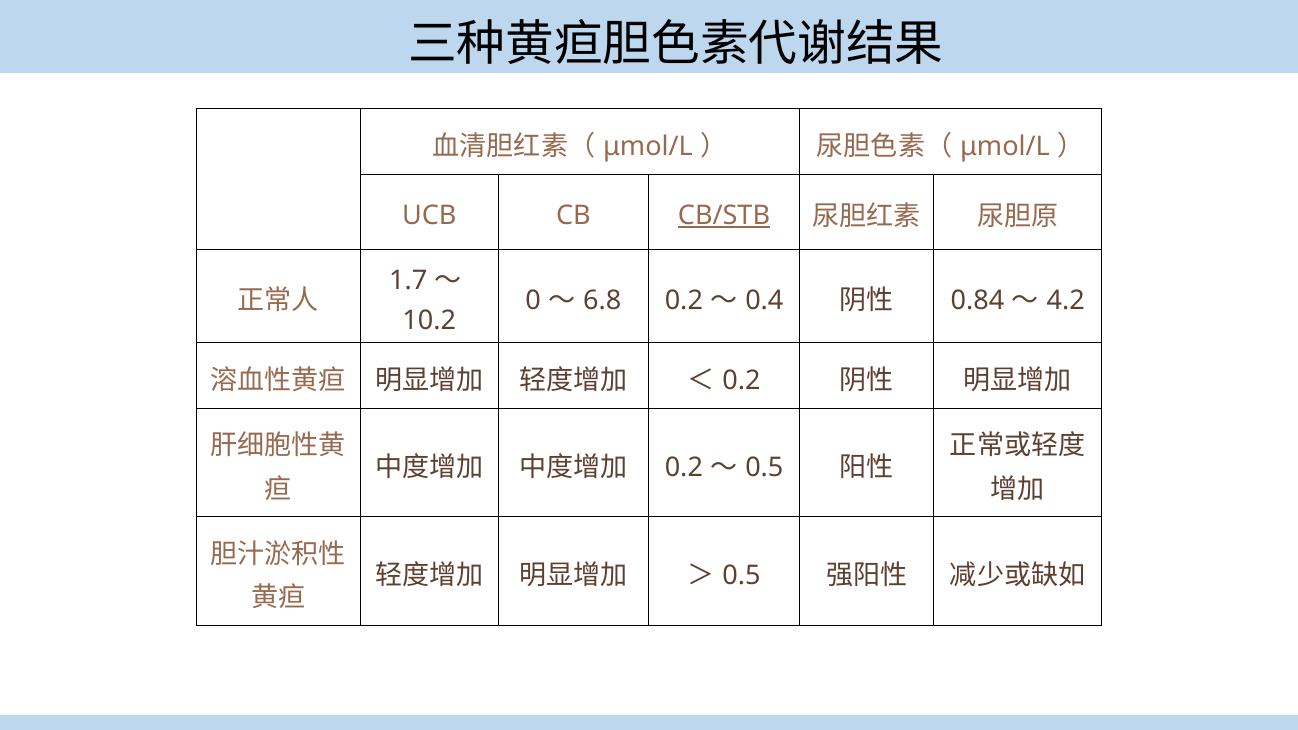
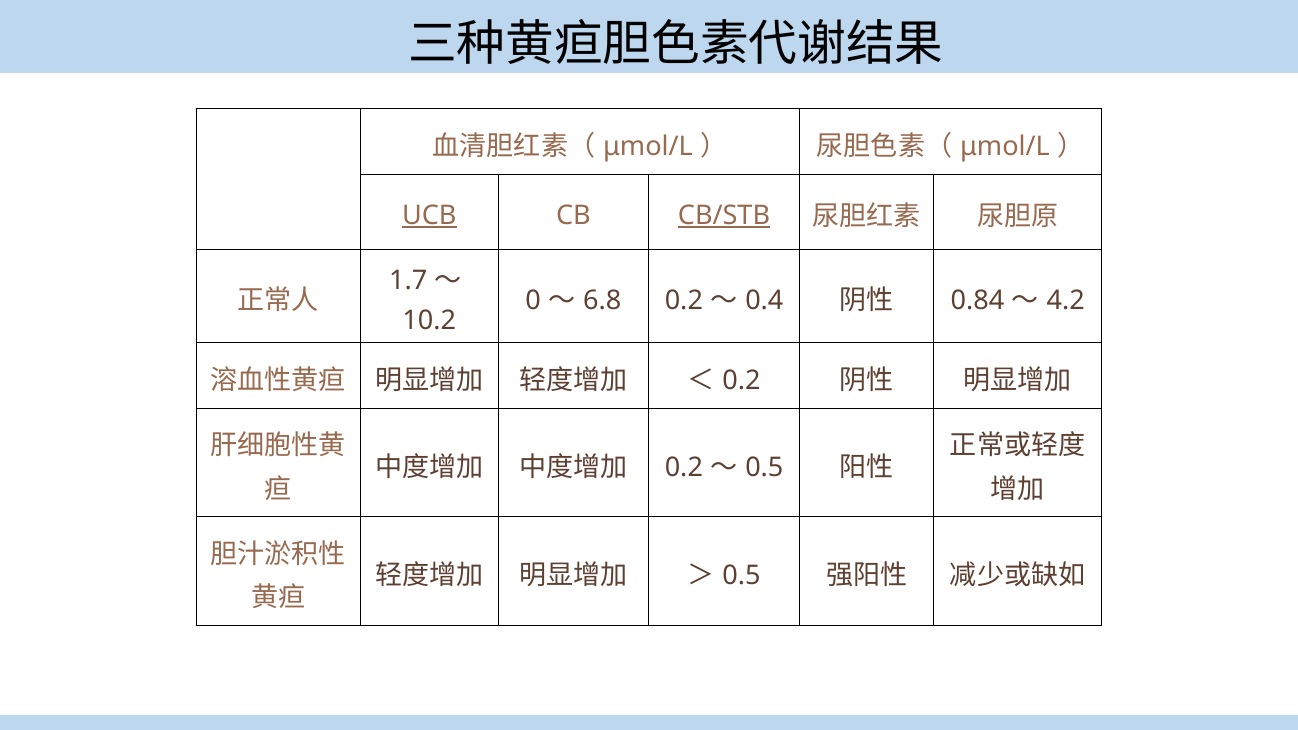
UCB underline: none -> present
